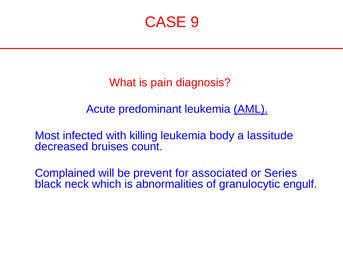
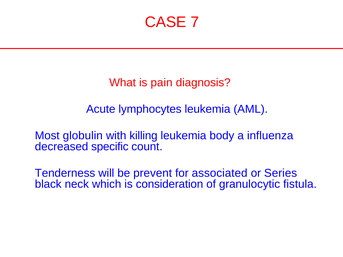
9: 9 -> 7
predominant: predominant -> lymphocytes
AML underline: present -> none
infected: infected -> globulin
lassitude: lassitude -> influenza
bruises: bruises -> specific
Complained: Complained -> Tenderness
abnormalities: abnormalities -> consideration
engulf: engulf -> fistula
